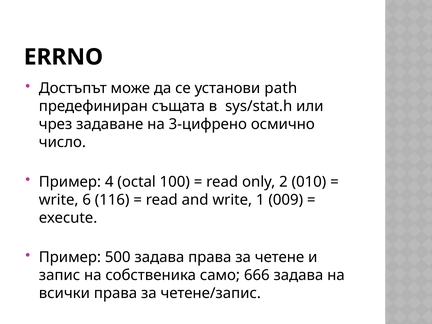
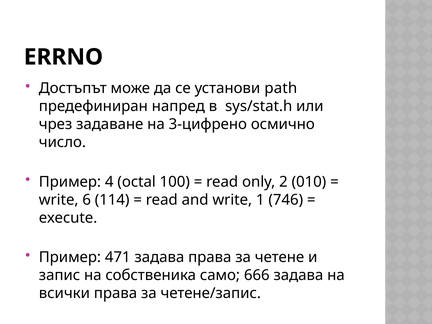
същата: същата -> напред
116: 116 -> 114
009: 009 -> 746
500: 500 -> 471
